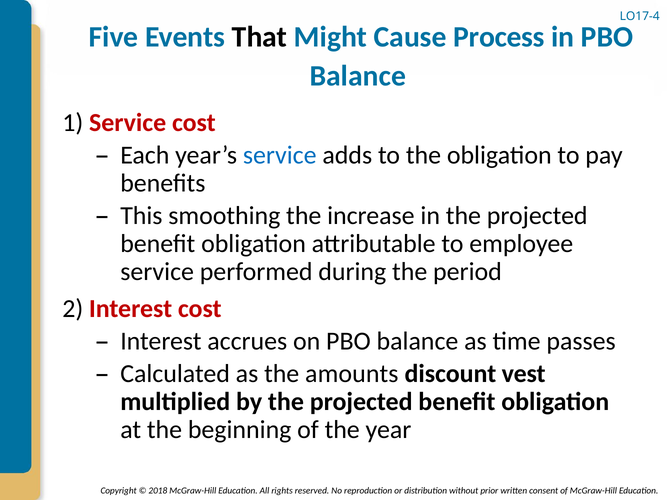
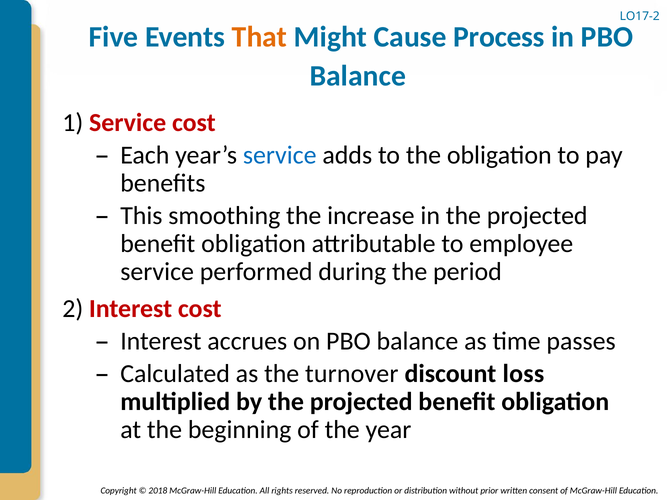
LO17-4: LO17-4 -> LO17-2
That colour: black -> orange
amounts: amounts -> turnover
vest: vest -> loss
